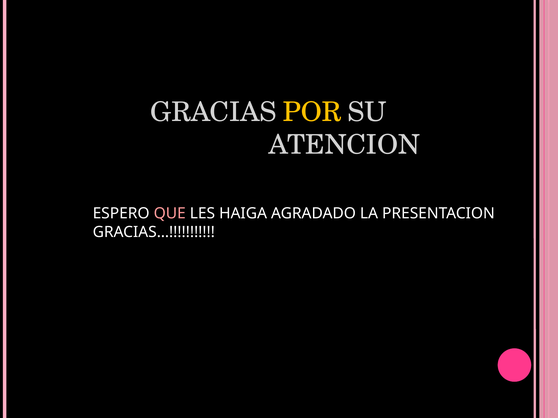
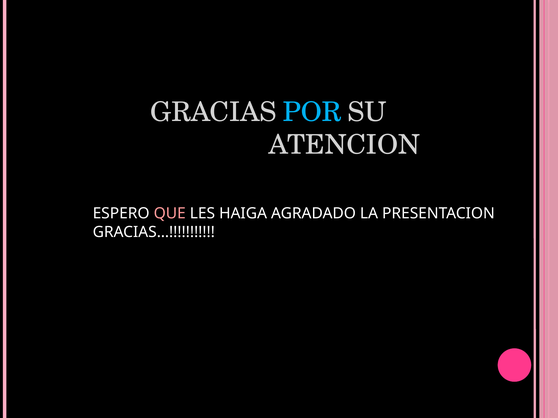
POR colour: yellow -> light blue
